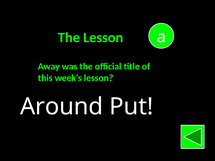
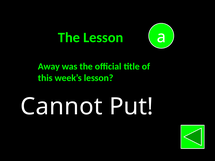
Around: Around -> Cannot
